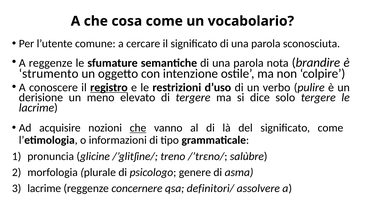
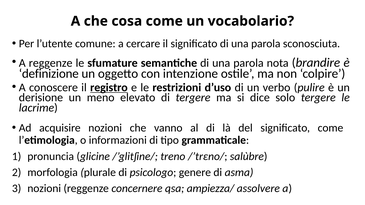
strumento: strumento -> definizione
che at (138, 128) underline: present -> none
lacrime at (44, 189): lacrime -> nozioni
definitori/: definitori/ -> ampiezza/
